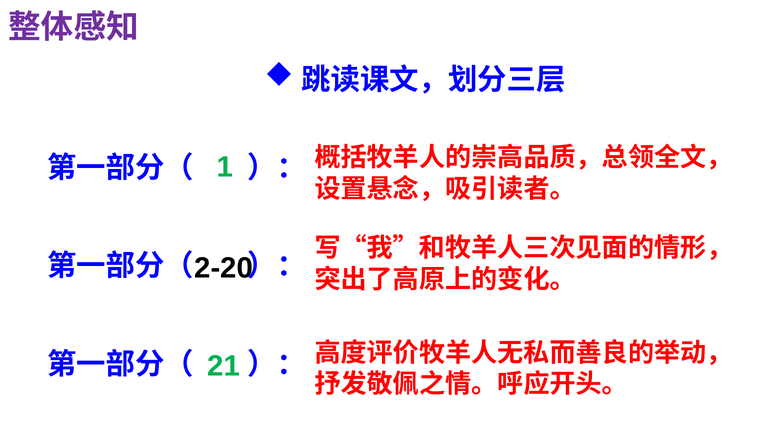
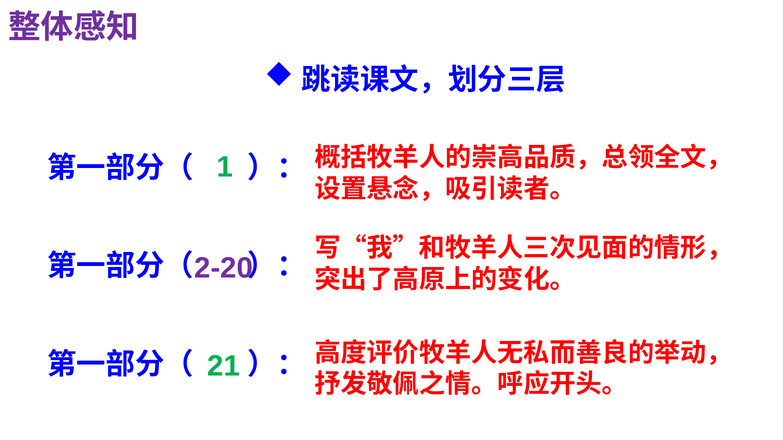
2-20 colour: black -> purple
